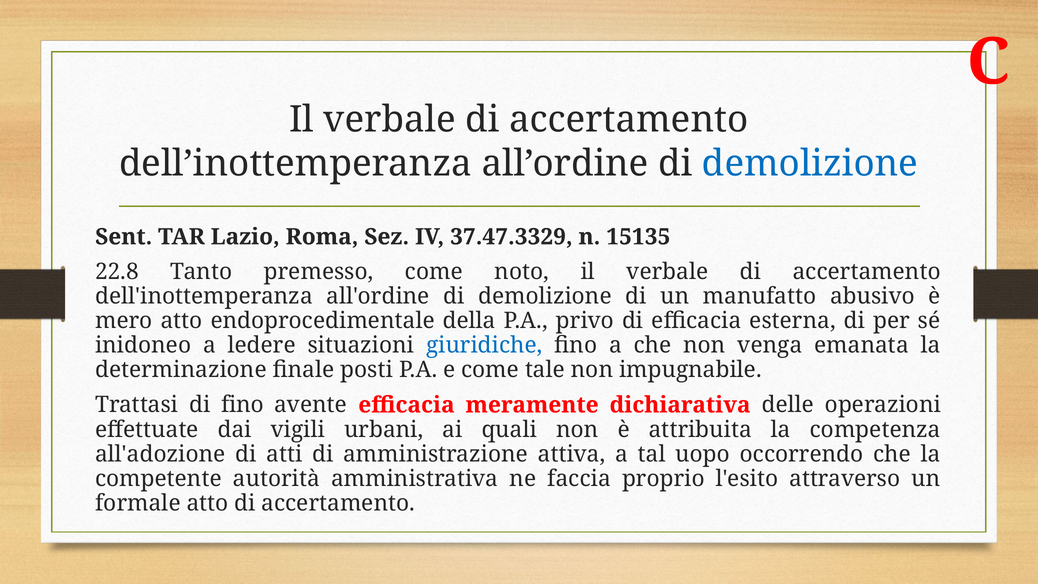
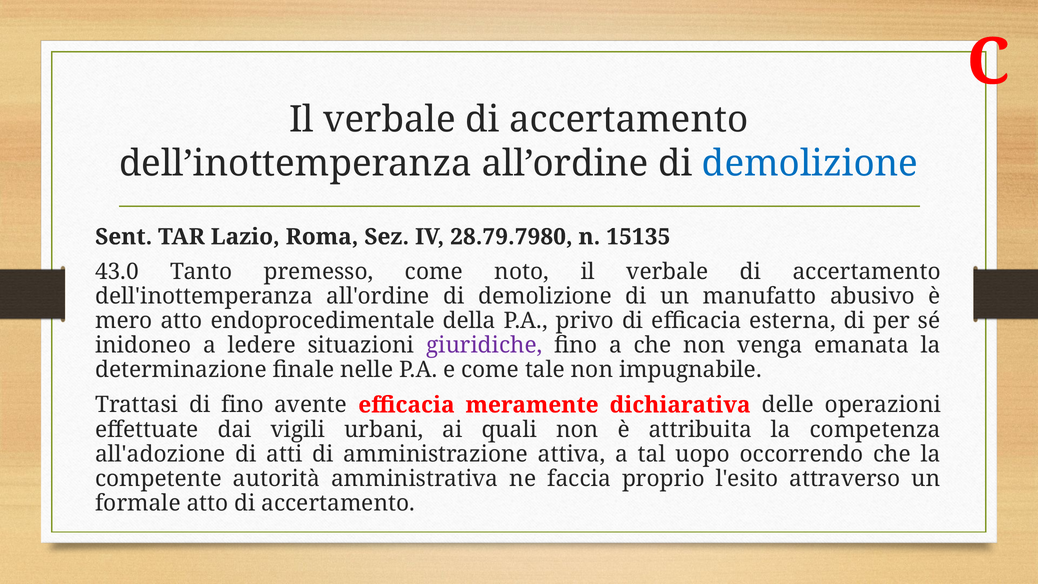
37.47.3329: 37.47.3329 -> 28.79.7980
22.8: 22.8 -> 43.0
giuridiche colour: blue -> purple
posti: posti -> nelle
